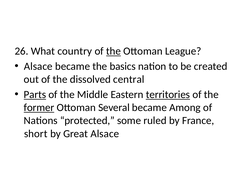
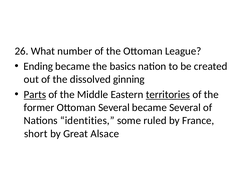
country: country -> number
the at (114, 51) underline: present -> none
Alsace at (38, 66): Alsace -> Ending
central: central -> ginning
former underline: present -> none
became Among: Among -> Several
protected: protected -> identities
